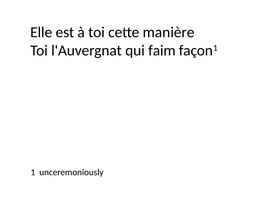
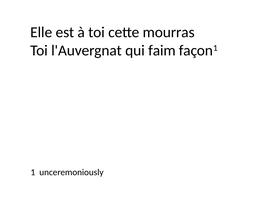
manière: manière -> mourras
